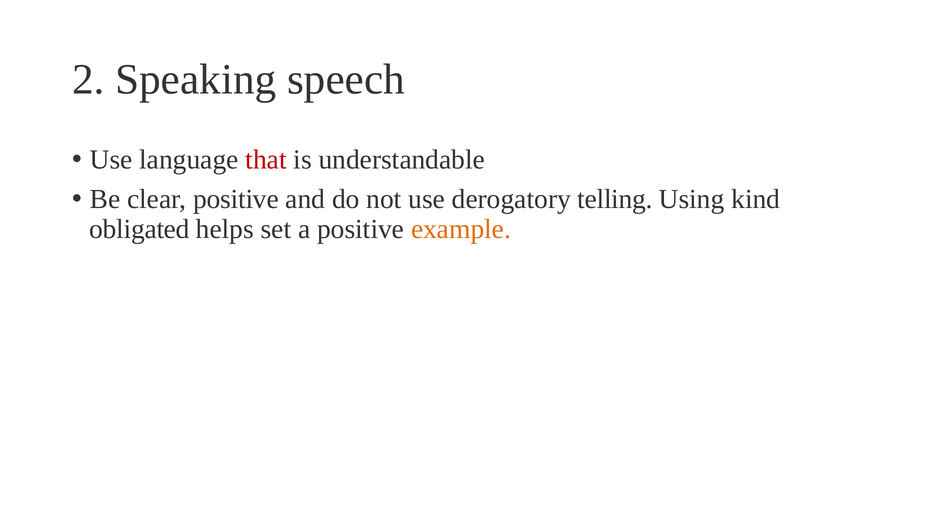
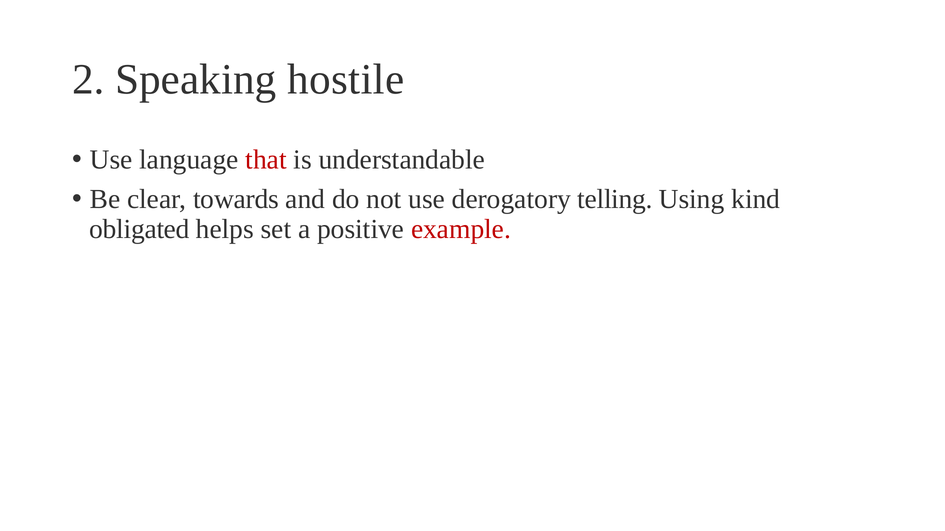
speech: speech -> hostile
clear positive: positive -> towards
example colour: orange -> red
